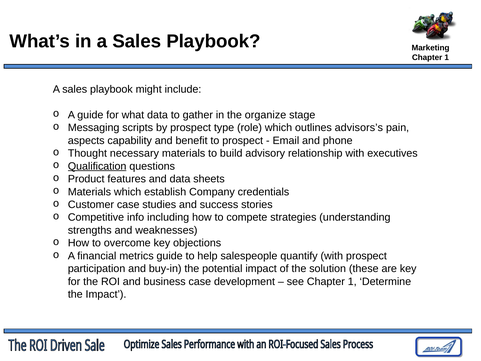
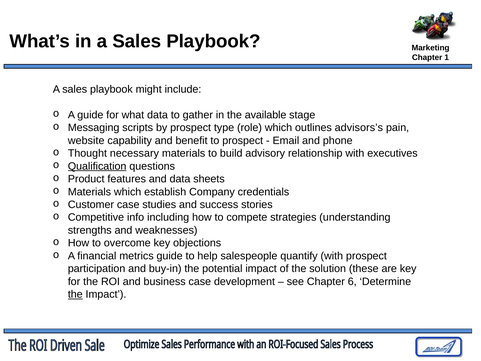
organize: organize -> available
aspects: aspects -> website
see Chapter 1: 1 -> 6
the at (75, 294) underline: none -> present
